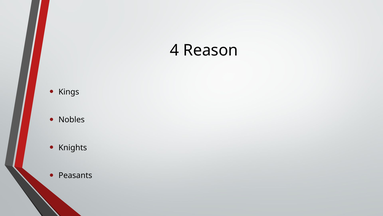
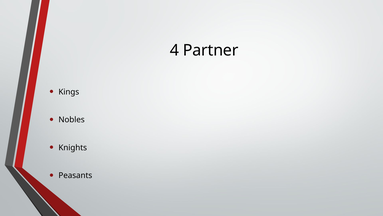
Reason: Reason -> Partner
